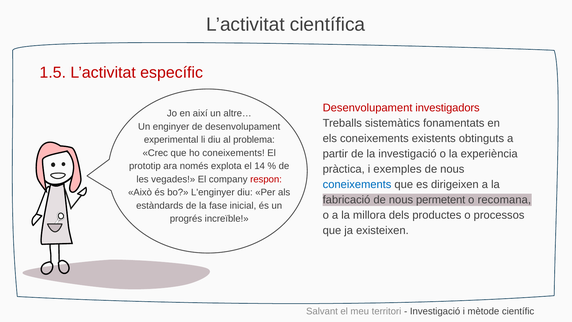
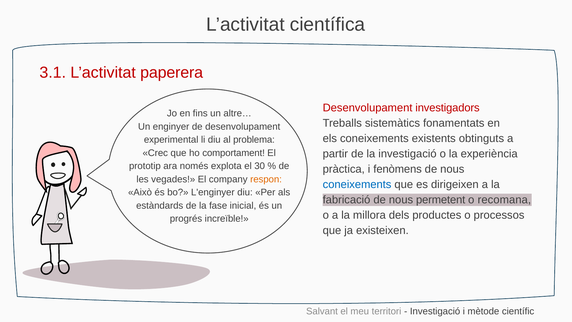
1.5: 1.5 -> 3.1
específic: específic -> paperera
així: així -> fins
ho coneixements: coneixements -> comportament
14: 14 -> 30
exemples: exemples -> fenòmens
respon colour: red -> orange
